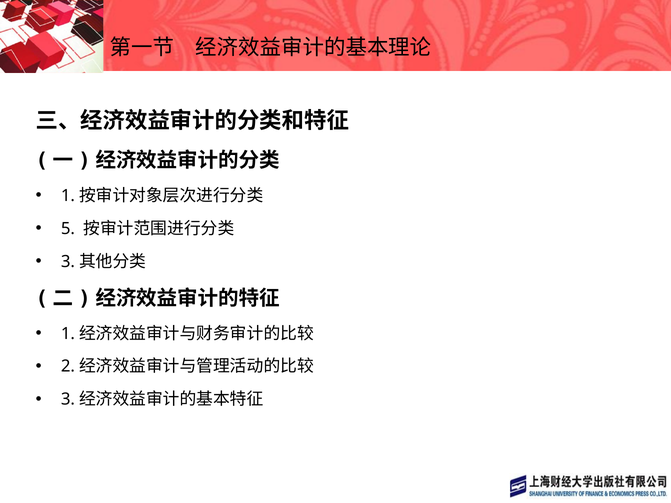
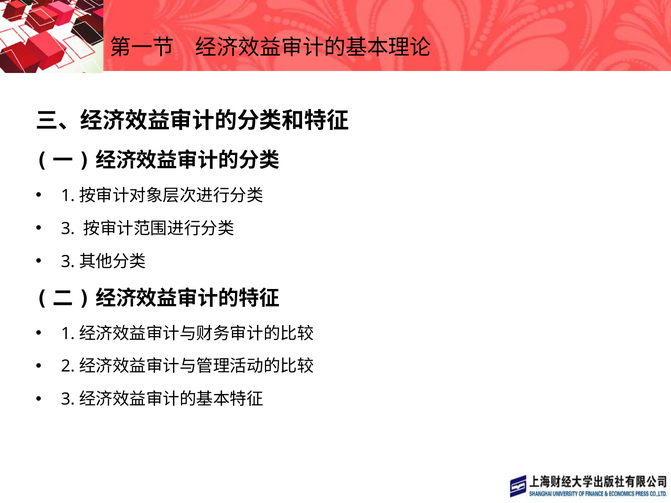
5: 5 -> 3
